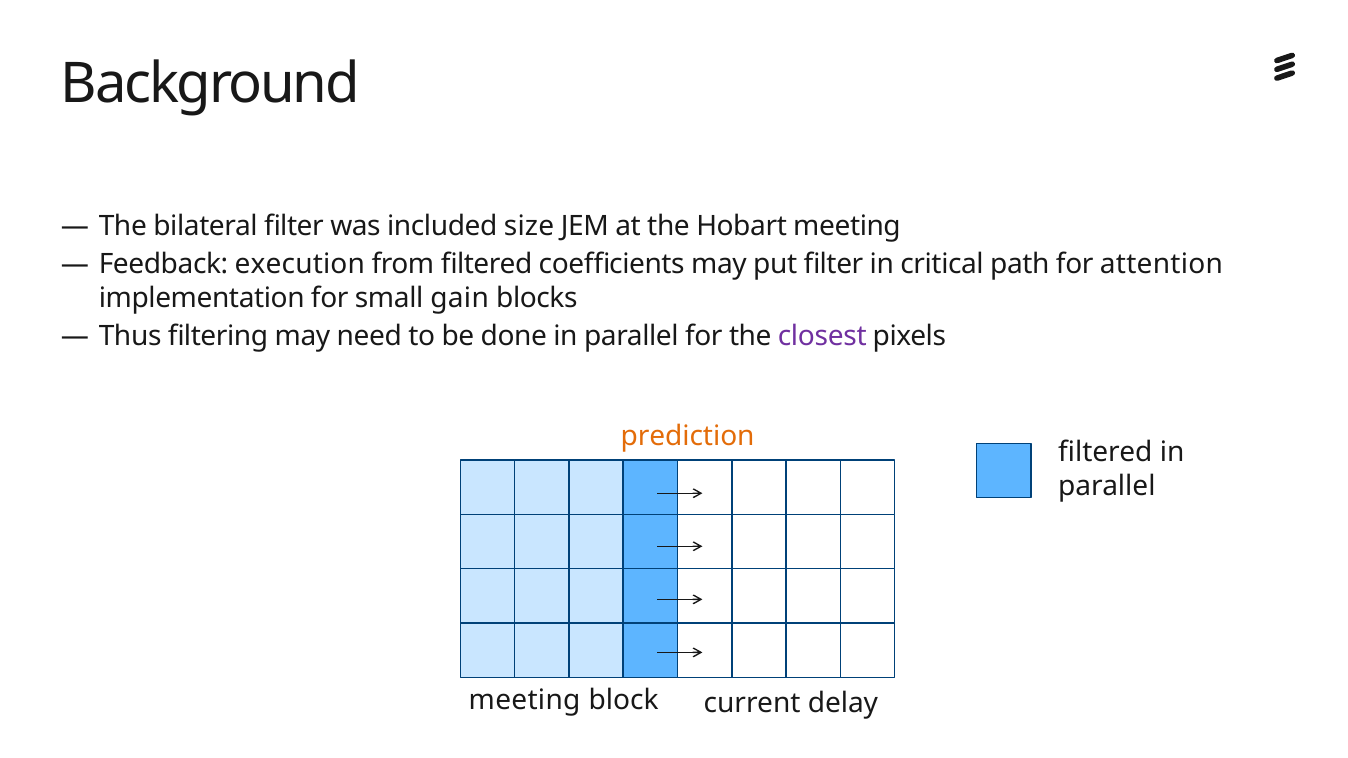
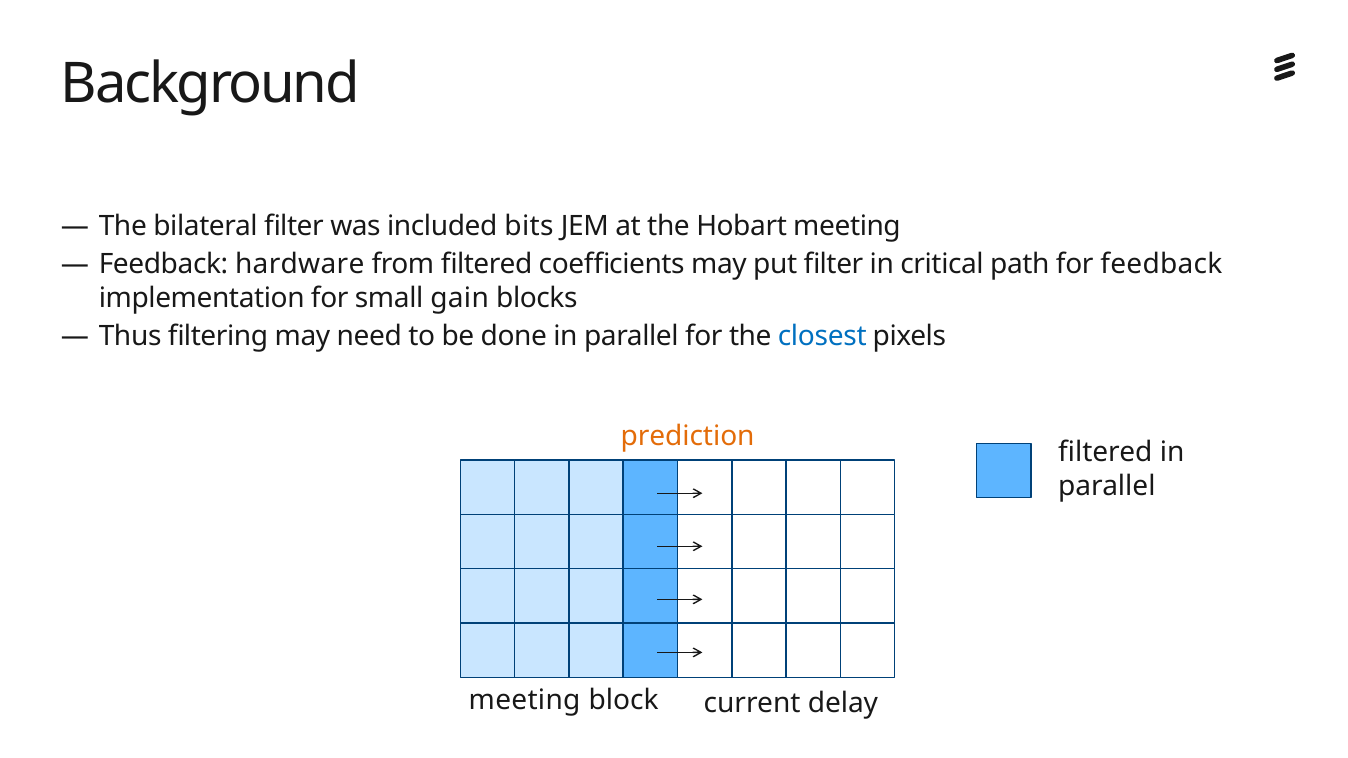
size: size -> bits
execution: execution -> hardware
for attention: attention -> feedback
closest colour: purple -> blue
